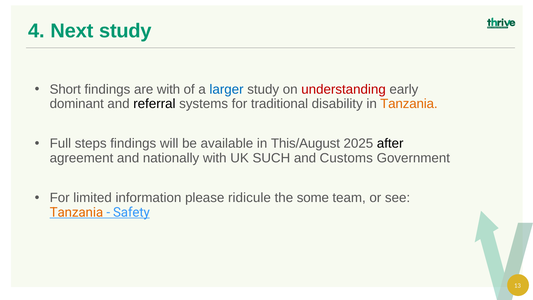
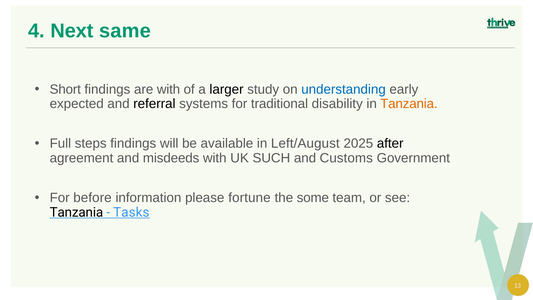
Next study: study -> same
larger colour: blue -> black
understanding colour: red -> blue
dominant: dominant -> expected
This/August: This/August -> Left/August
nationally: nationally -> misdeeds
limited: limited -> before
ridicule: ridicule -> fortune
Tanzania at (76, 212) colour: orange -> black
Safety: Safety -> Tasks
